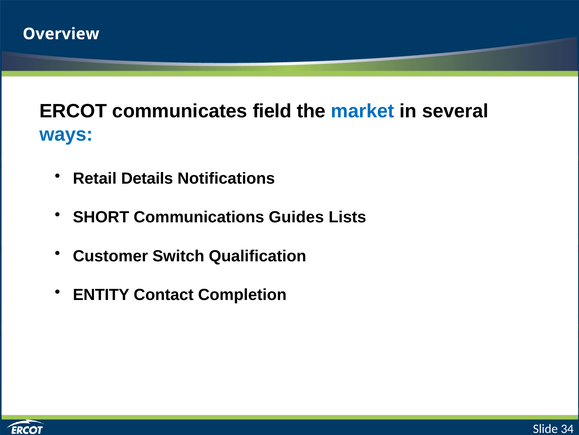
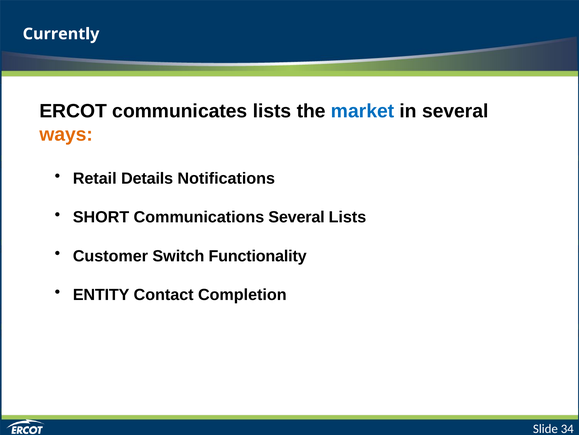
Overview: Overview -> Currently
communicates field: field -> lists
ways colour: blue -> orange
Communications Guides: Guides -> Several
Qualification: Qualification -> Functionality
